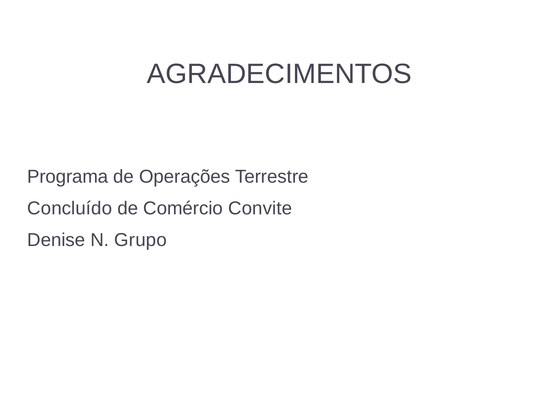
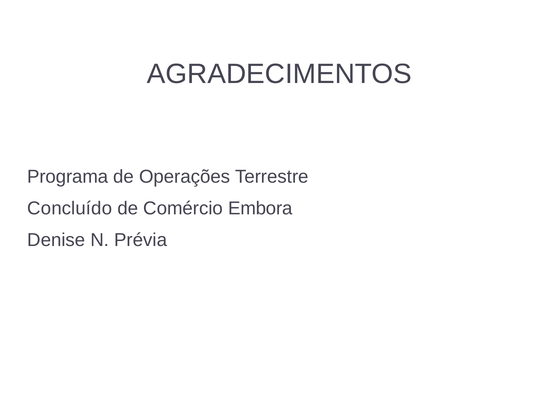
Convite: Convite -> Embora
Grupo: Grupo -> Prévia
